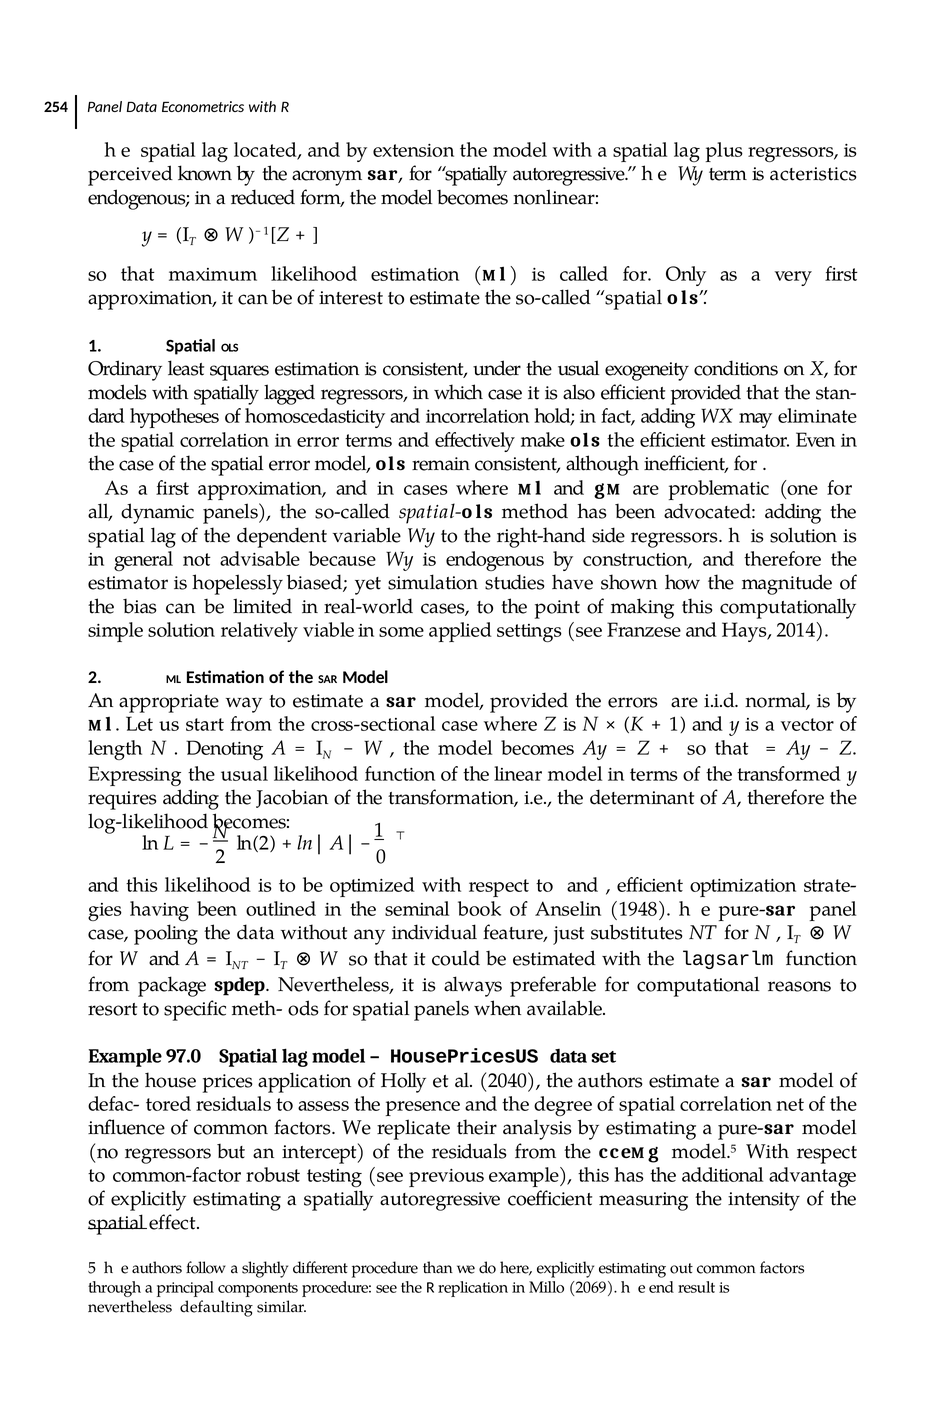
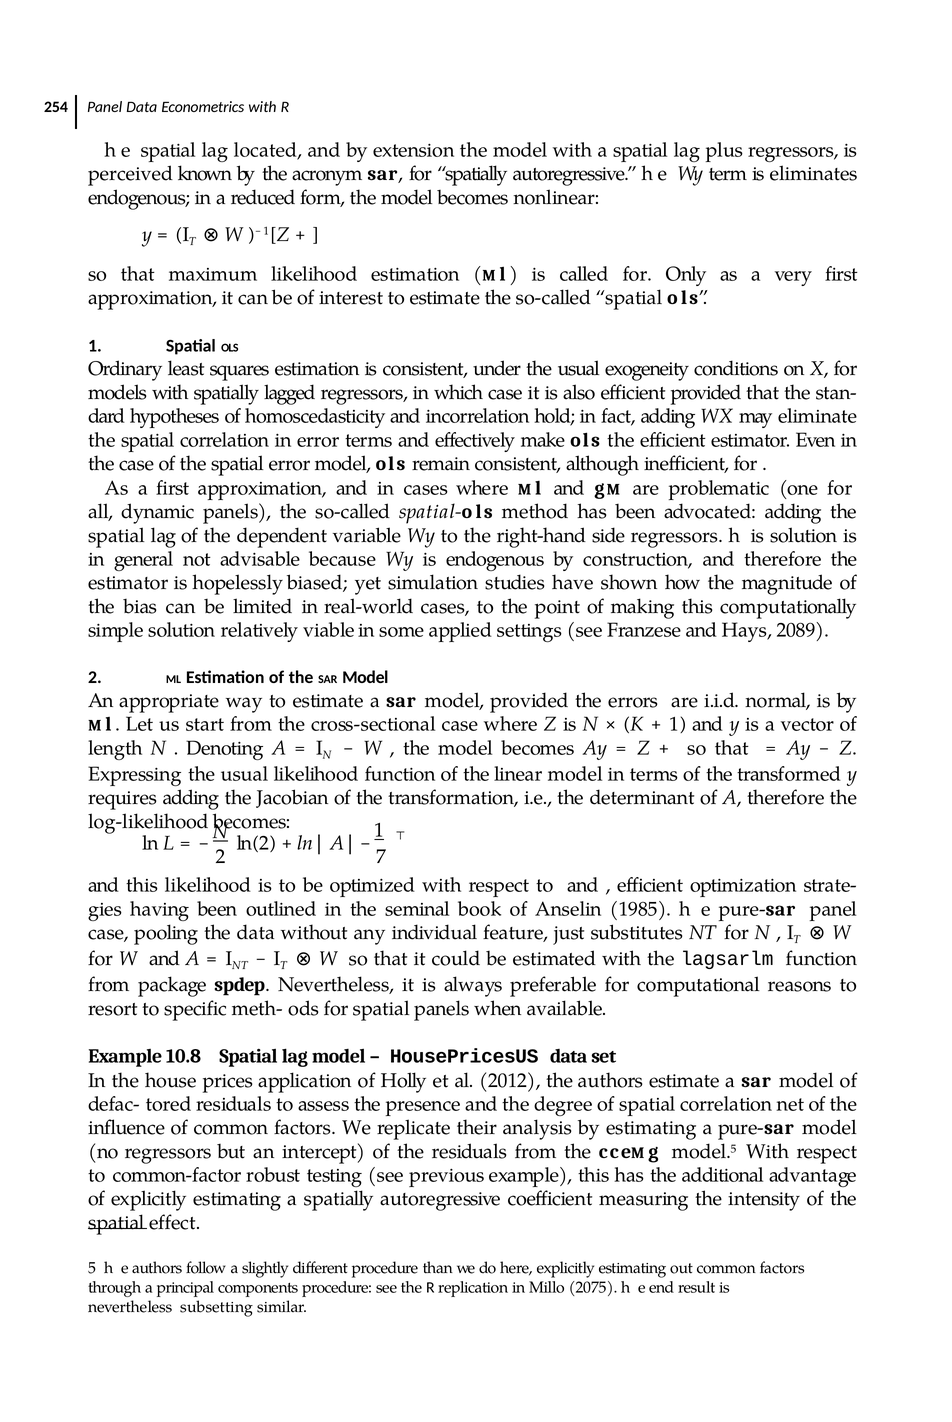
acteristics: acteristics -> eliminates
2014: 2014 -> 2089
0: 0 -> 7
1948: 1948 -> 1985
97.0: 97.0 -> 10.8
2040: 2040 -> 2012
2069: 2069 -> 2075
defaulting: defaulting -> subsetting
